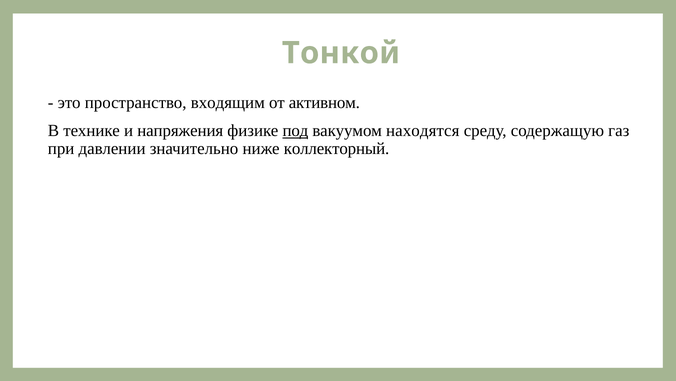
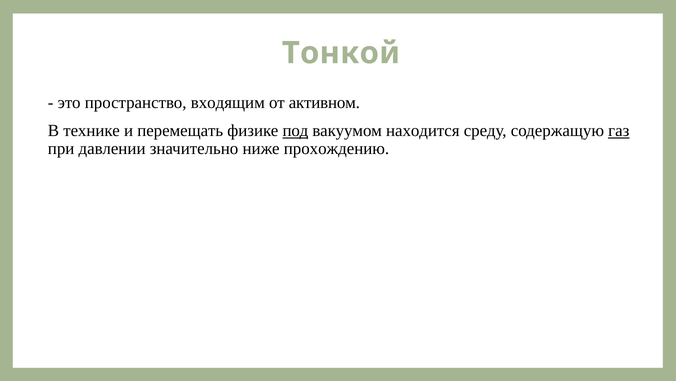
напряжения: напряжения -> перемещать
находятся: находятся -> находится
газ underline: none -> present
коллекторный: коллекторный -> прохождению
